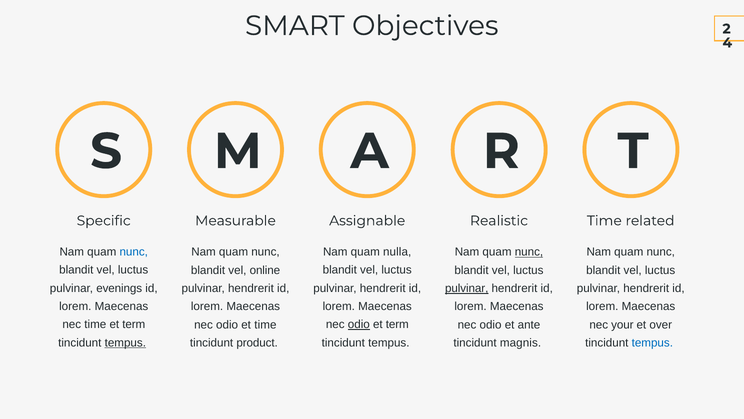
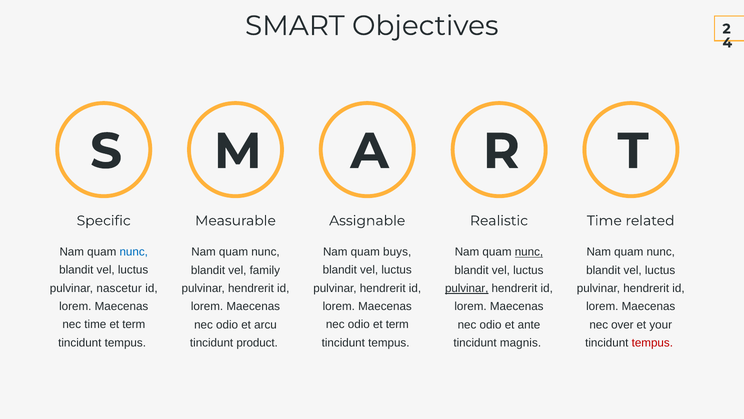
nulla: nulla -> buys
online: online -> family
evenings: evenings -> nascetur
odio at (359, 324) underline: present -> none
et time: time -> arcu
your: your -> over
over: over -> your
tempus at (125, 342) underline: present -> none
tempus at (652, 343) colour: blue -> red
